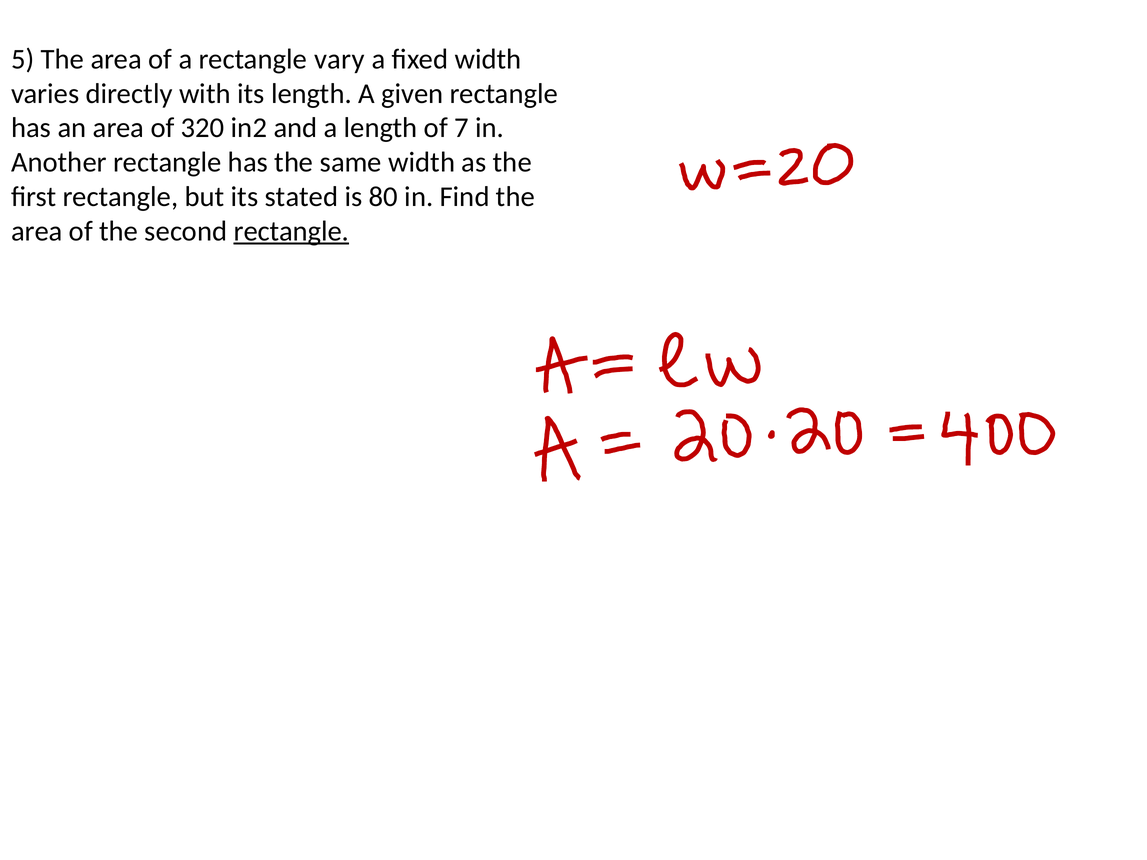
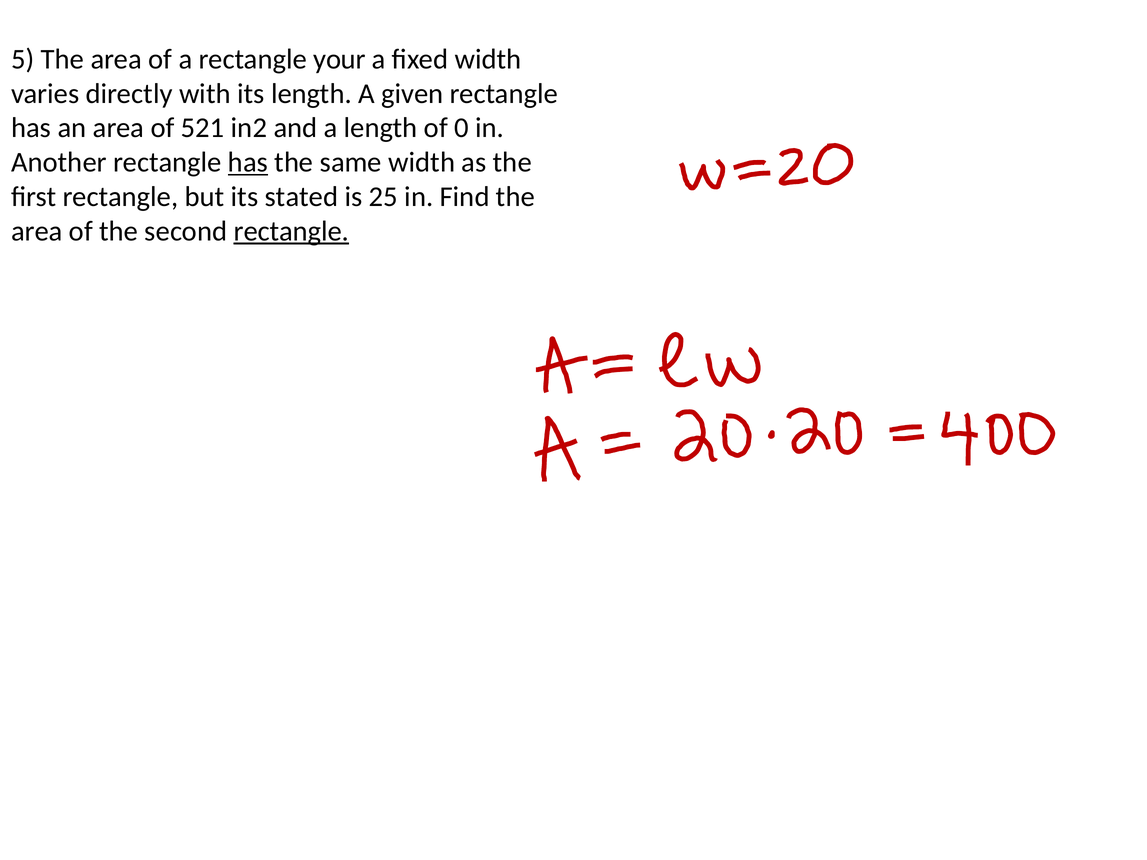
vary: vary -> your
320: 320 -> 521
7: 7 -> 0
has at (248, 162) underline: none -> present
80: 80 -> 25
